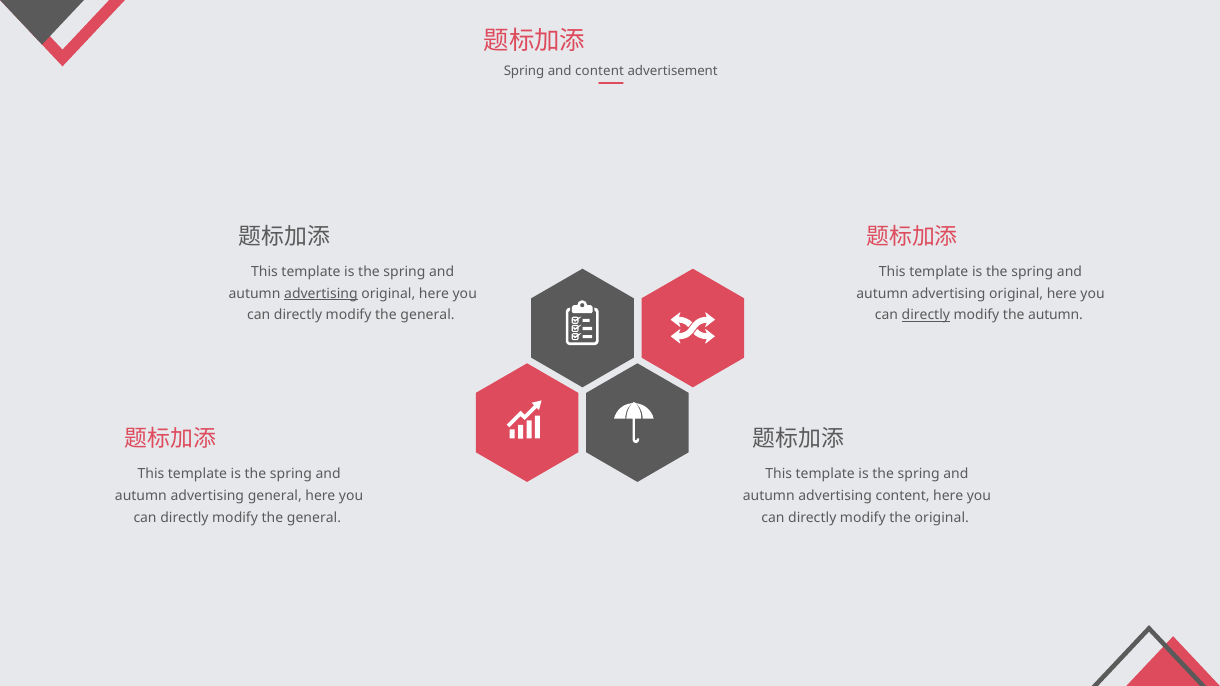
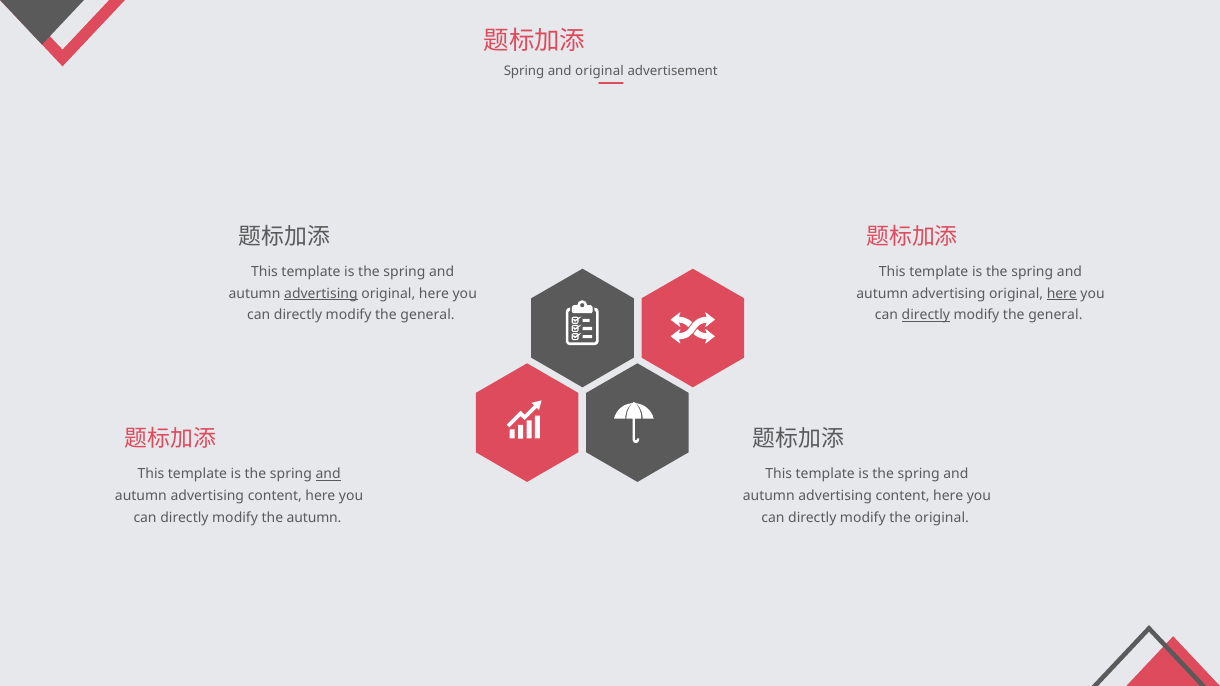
and content: content -> original
here at (1062, 294) underline: none -> present
autumn at (1055, 315): autumn -> general
and at (328, 474) underline: none -> present
general at (275, 496): general -> content
general at (314, 518): general -> autumn
